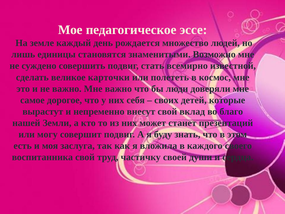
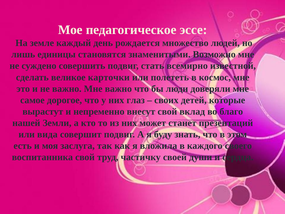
себя: себя -> глаз
могу: могу -> вида
